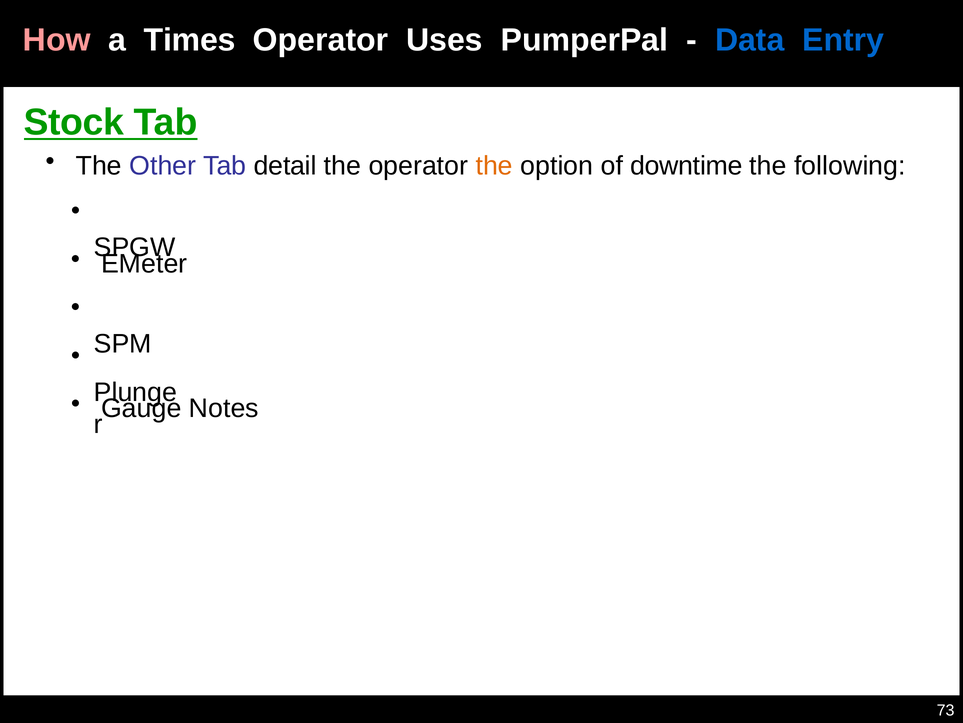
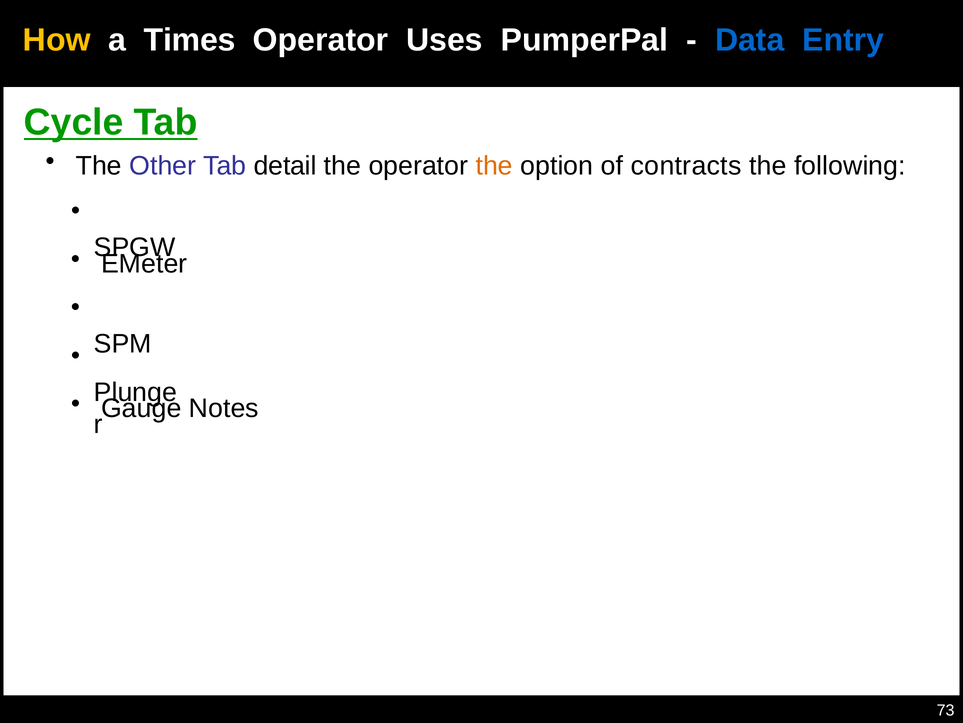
How colour: pink -> yellow
Stock: Stock -> Cycle
downtime: downtime -> contracts
